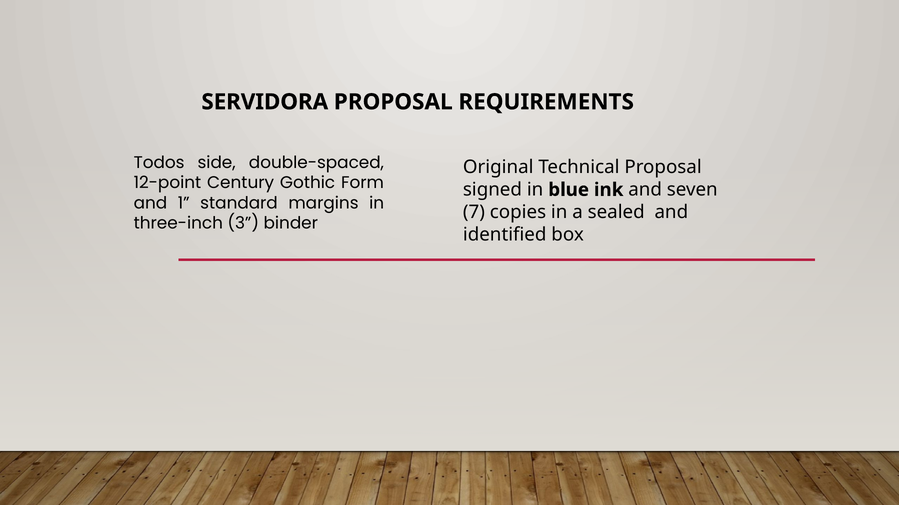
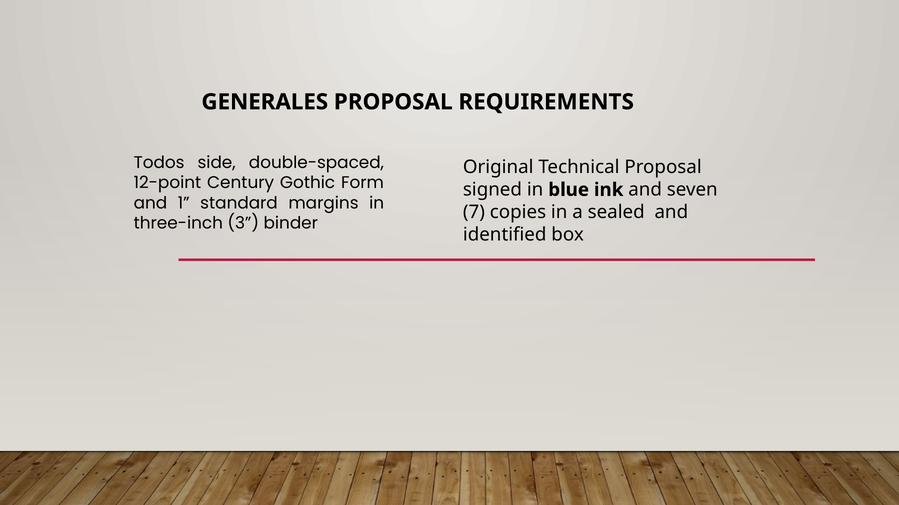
SERVIDORA: SERVIDORA -> GENERALES
